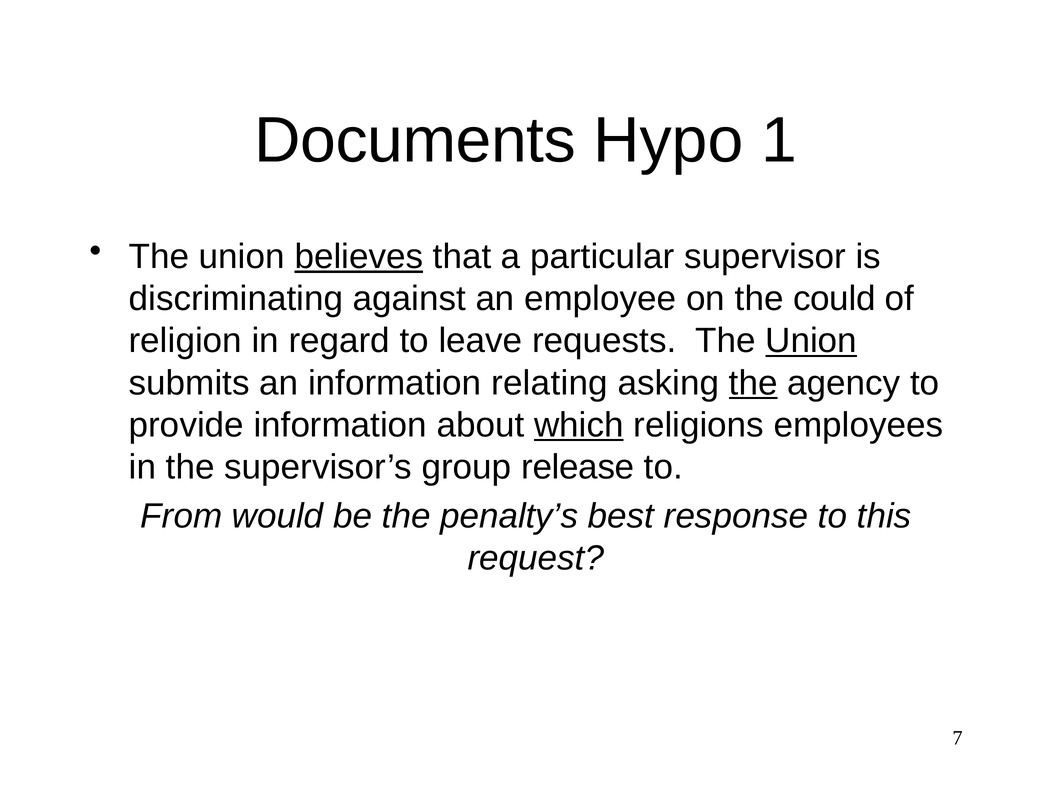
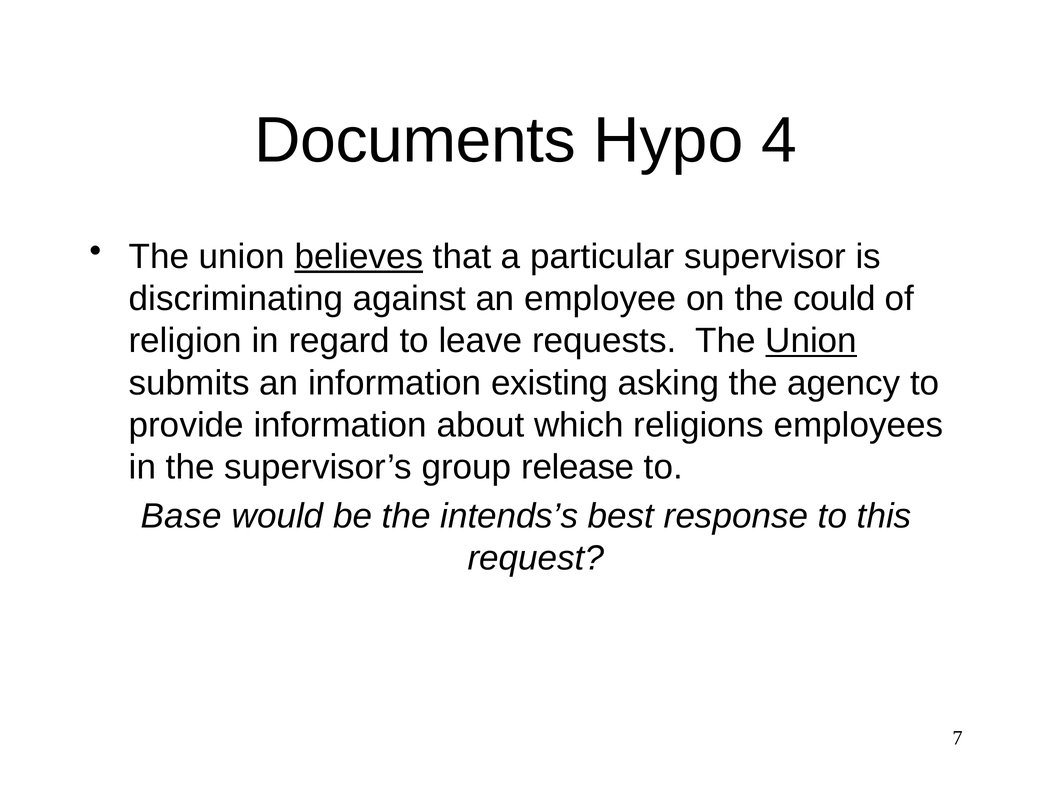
1: 1 -> 4
relating: relating -> existing
the at (753, 383) underline: present -> none
which underline: present -> none
From: From -> Base
penalty’s: penalty’s -> intends’s
